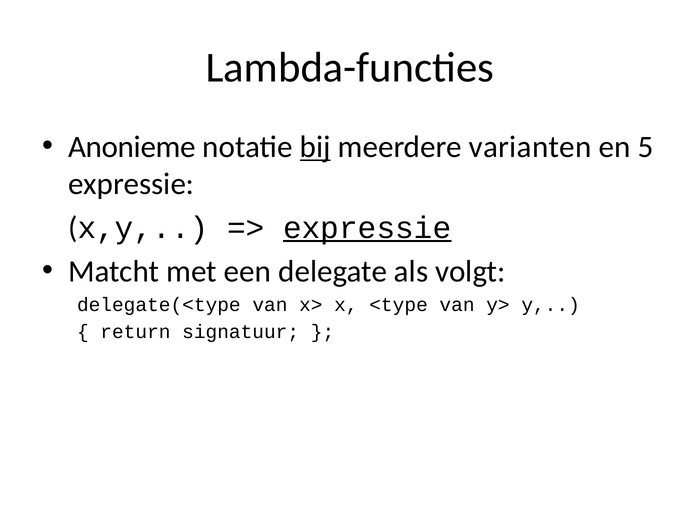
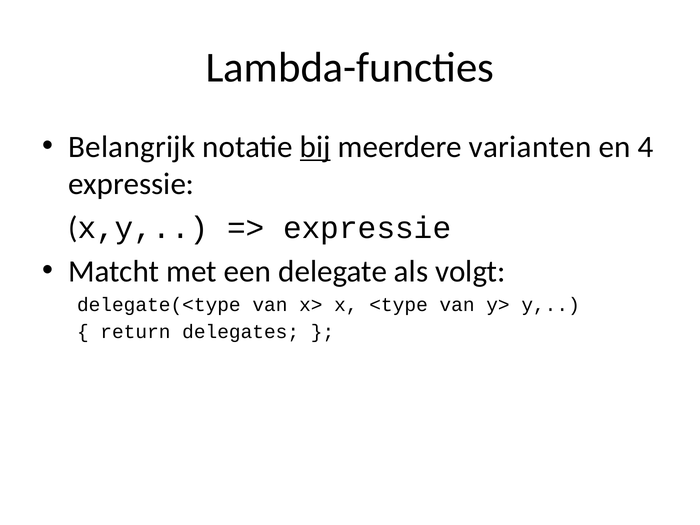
Anonieme: Anonieme -> Belangrijk
5: 5 -> 4
expressie at (367, 228) underline: present -> none
signatuur: signatuur -> delegates
